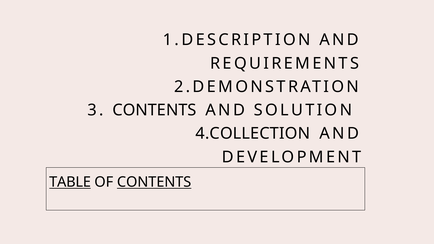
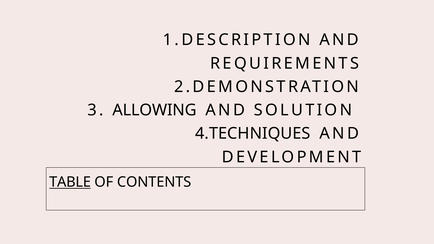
3 CONTENTS: CONTENTS -> ALLOWING
4.COLLECTION: 4.COLLECTION -> 4.TECHNIQUES
CONTENTS at (154, 182) underline: present -> none
